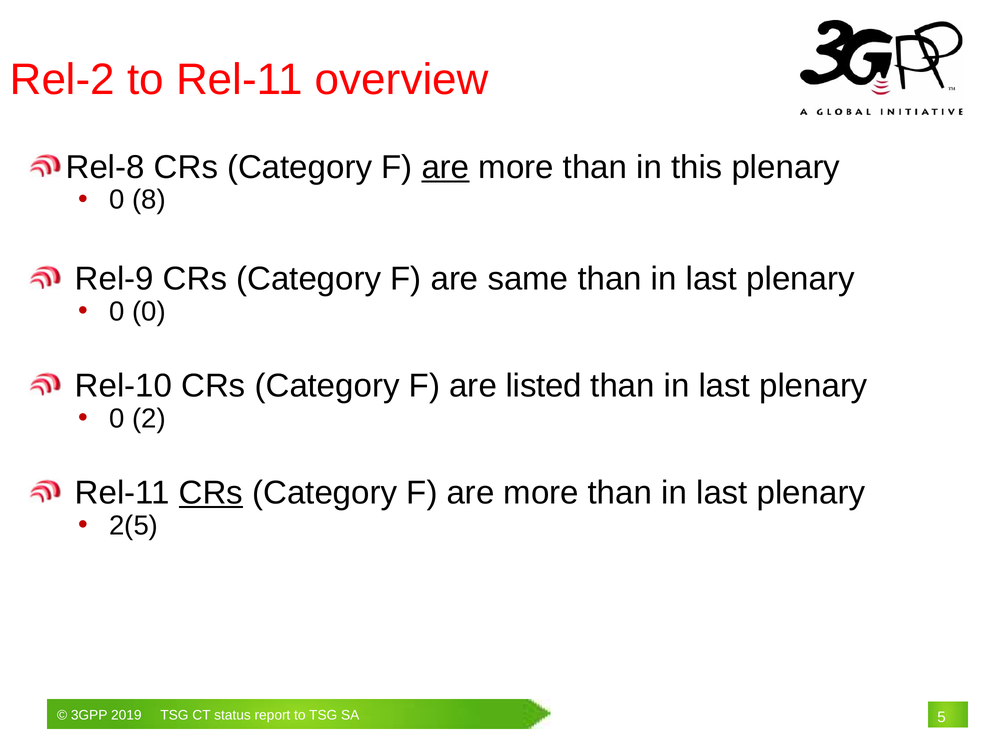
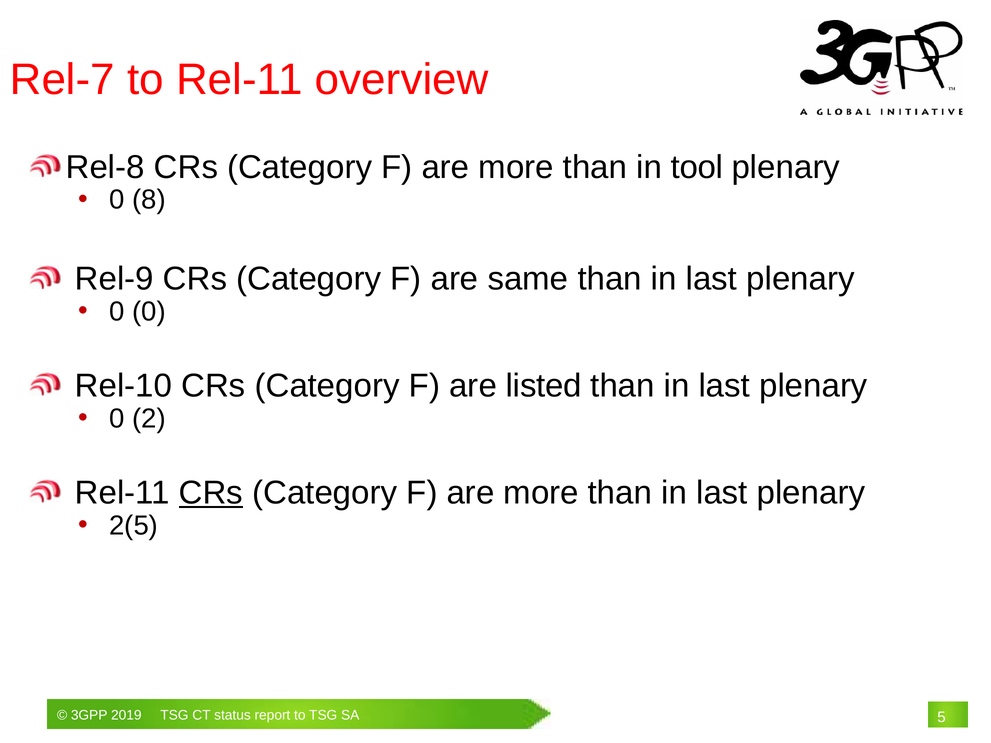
Rel-2: Rel-2 -> Rel-7
are at (445, 167) underline: present -> none
this: this -> tool
